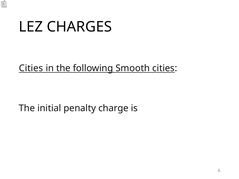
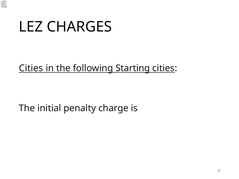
Smooth: Smooth -> Starting
